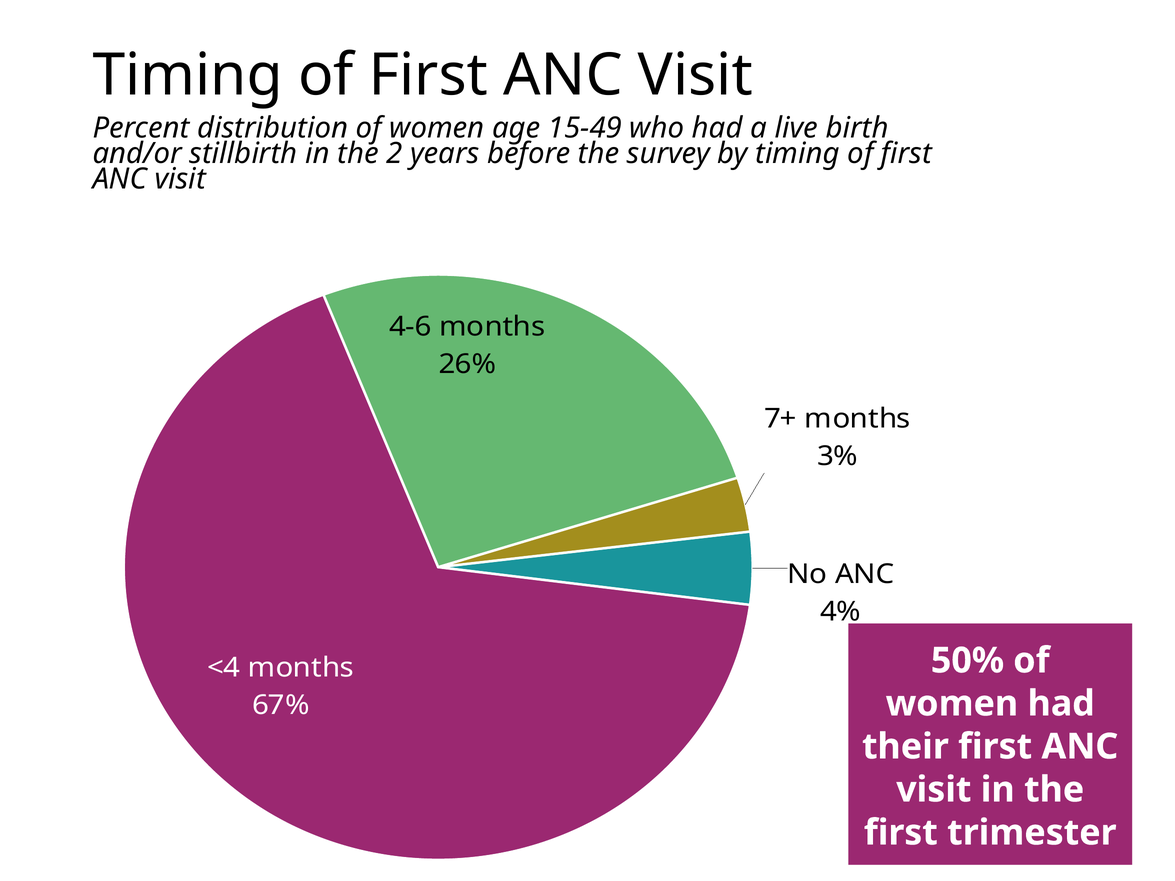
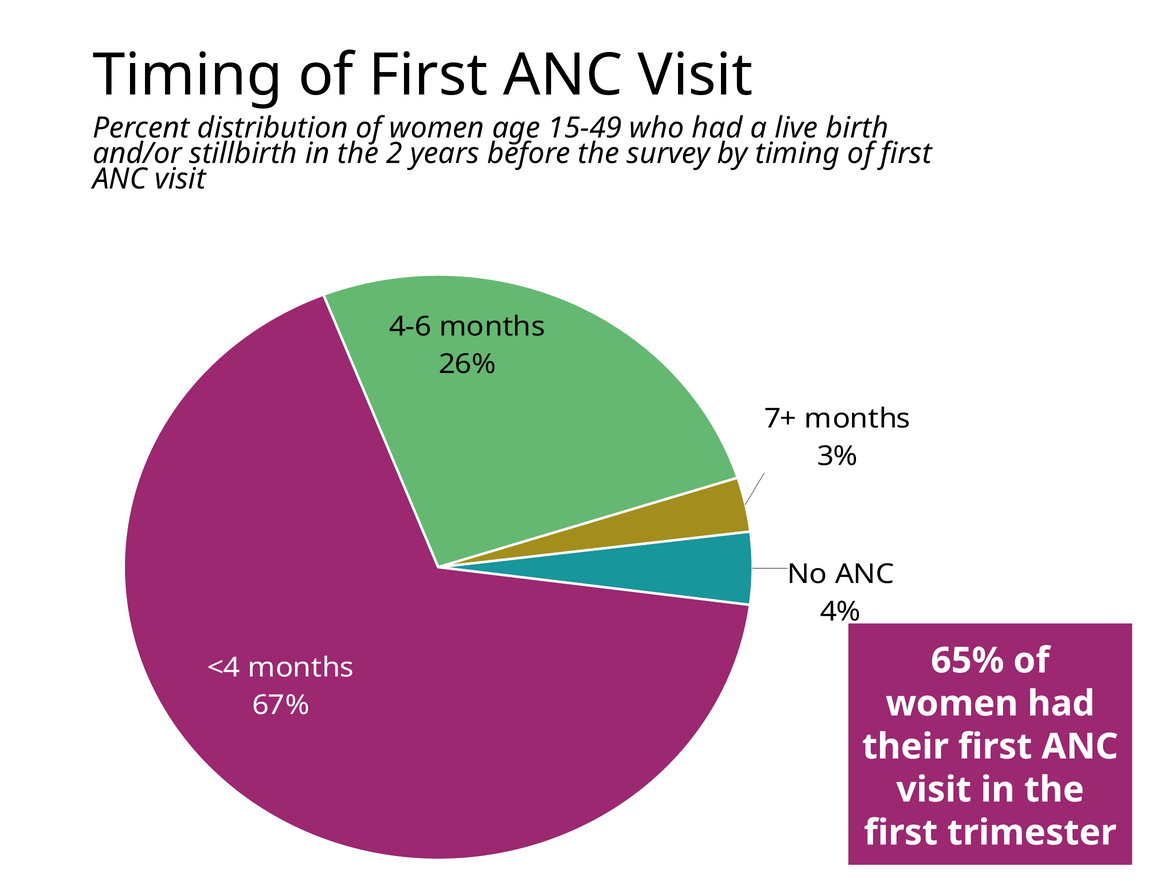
50%: 50% -> 65%
